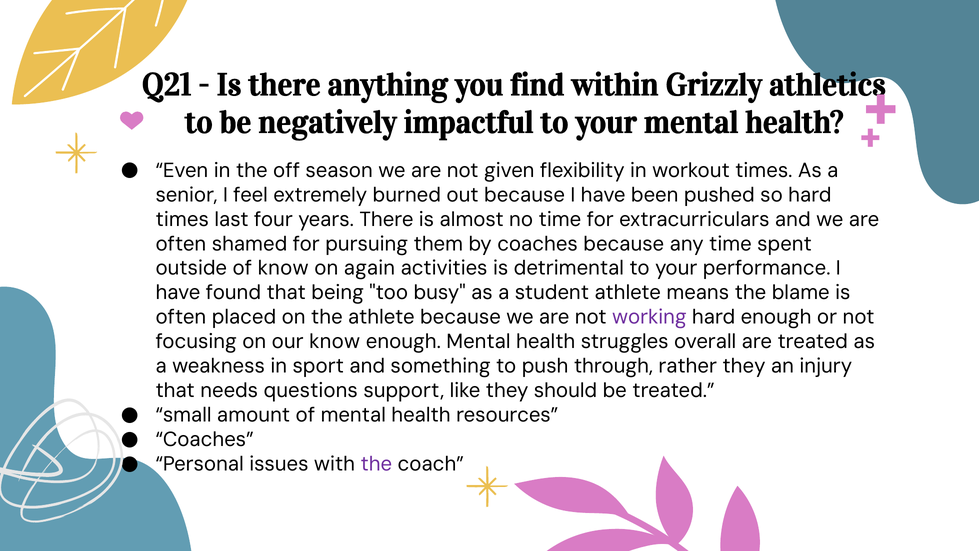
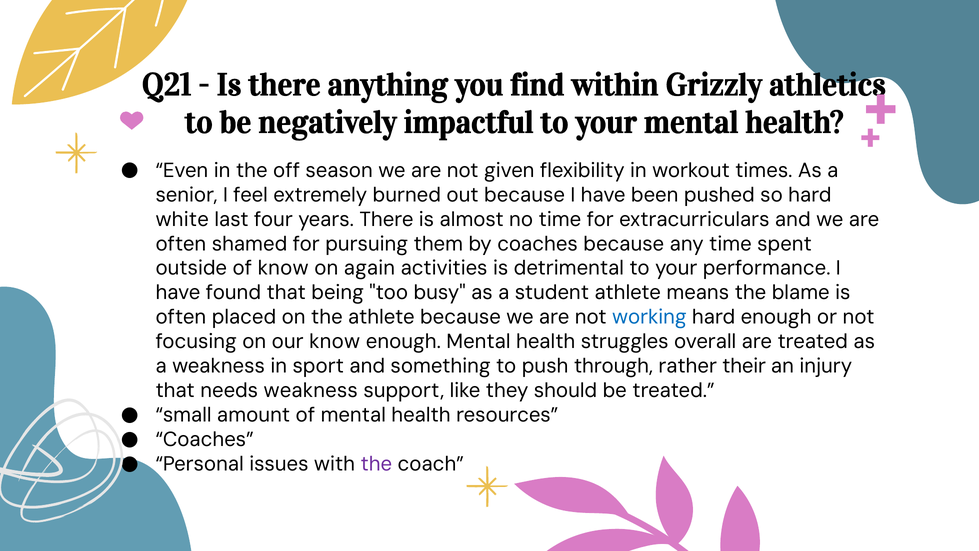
times at (182, 219): times -> white
working colour: purple -> blue
rather they: they -> their
needs questions: questions -> weakness
